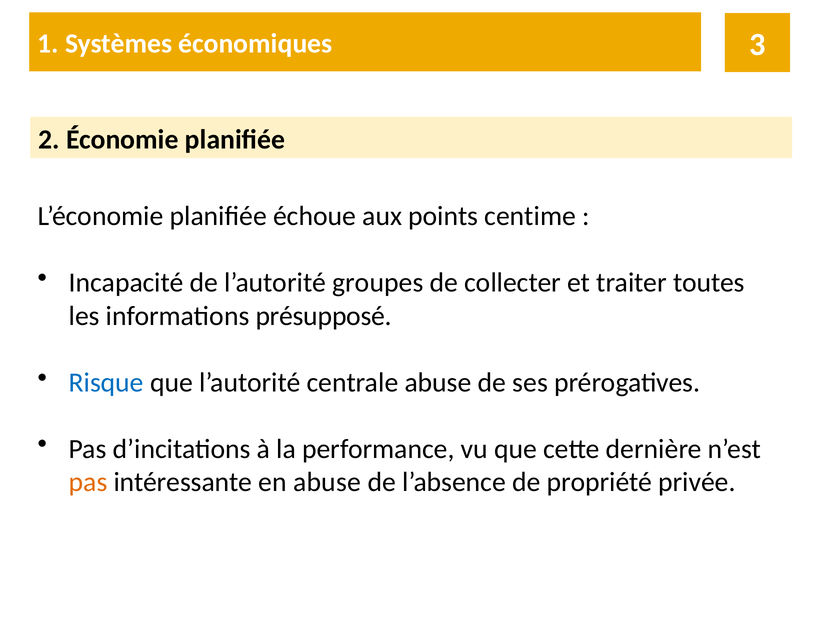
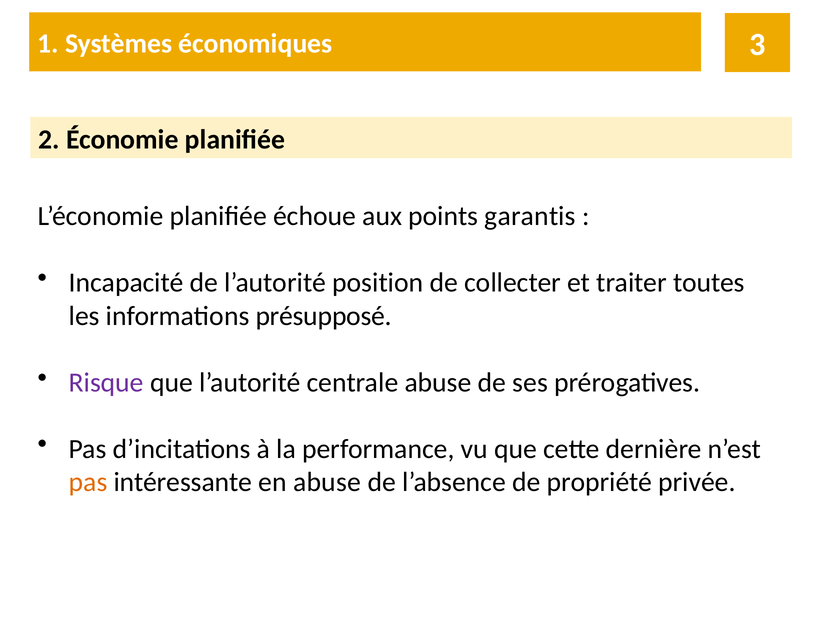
centime: centime -> garantis
groupes: groupes -> position
Risque colour: blue -> purple
